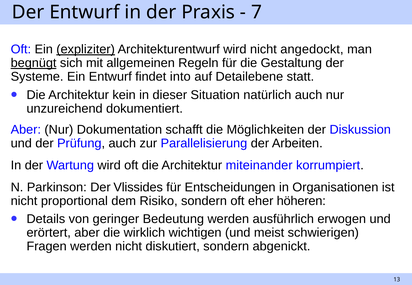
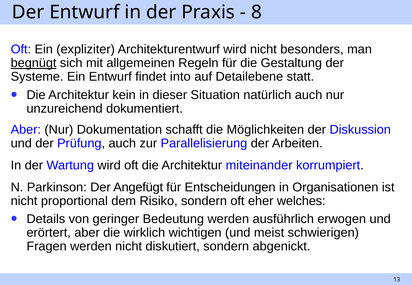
7: 7 -> 8
expliziter underline: present -> none
angedockt: angedockt -> besonders
Vlissides: Vlissides -> Angefügt
höheren: höheren -> welches
